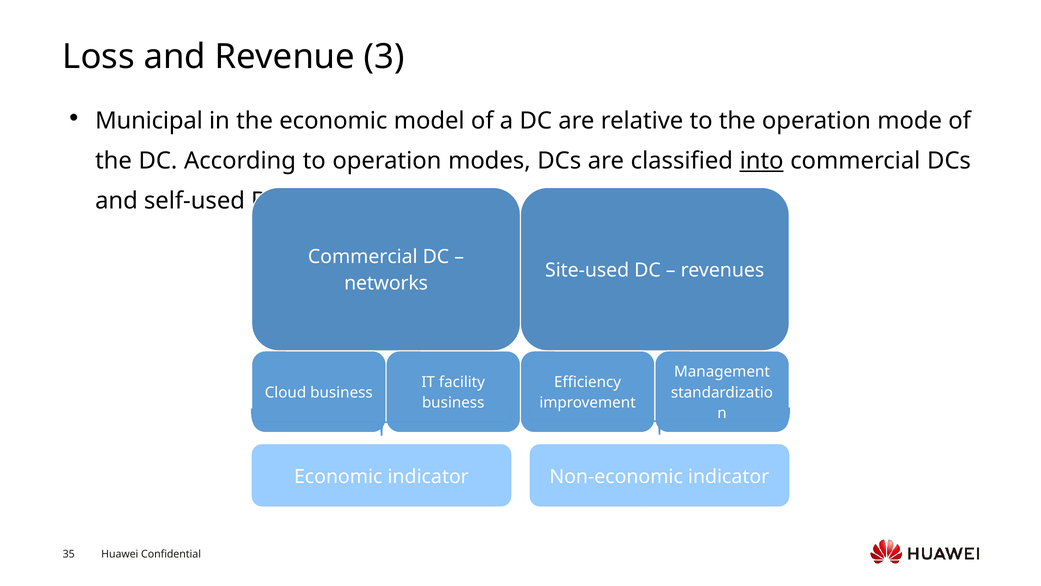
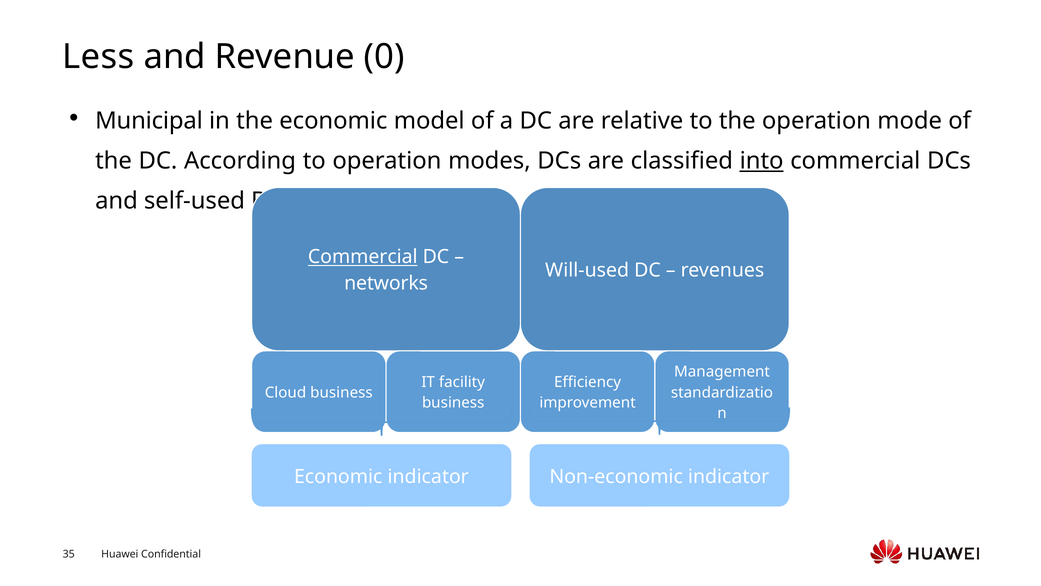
Loss: Loss -> Less
3: 3 -> 0
Commercial at (363, 257) underline: none -> present
Site-used: Site-used -> Will-used
